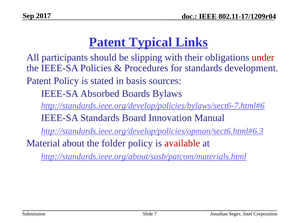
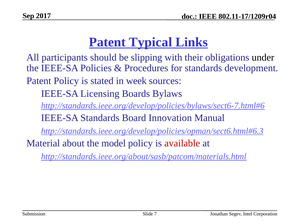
under colour: red -> black
basis: basis -> week
Absorbed: Absorbed -> Licensing
folder: folder -> model
